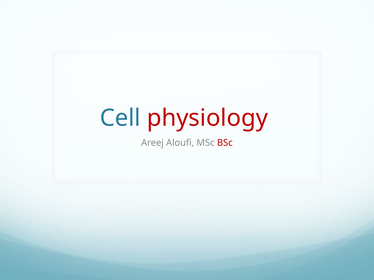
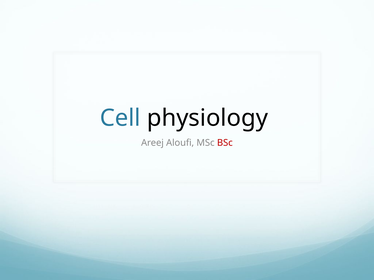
physiology colour: red -> black
